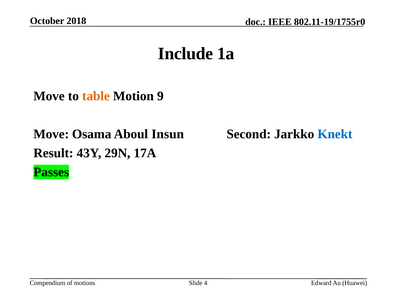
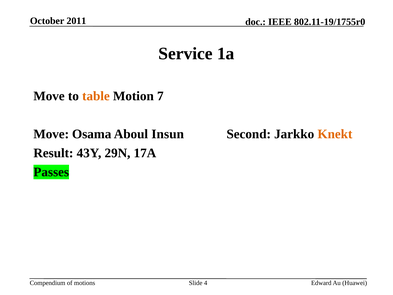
2018: 2018 -> 2011
Include: Include -> Service
9: 9 -> 7
Knekt colour: blue -> orange
